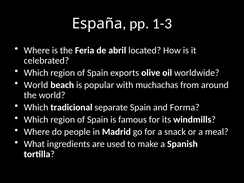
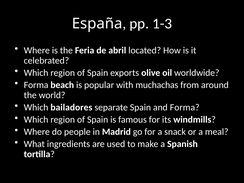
World at (36, 85): World -> Forma
tradicional: tradicional -> bailadores
